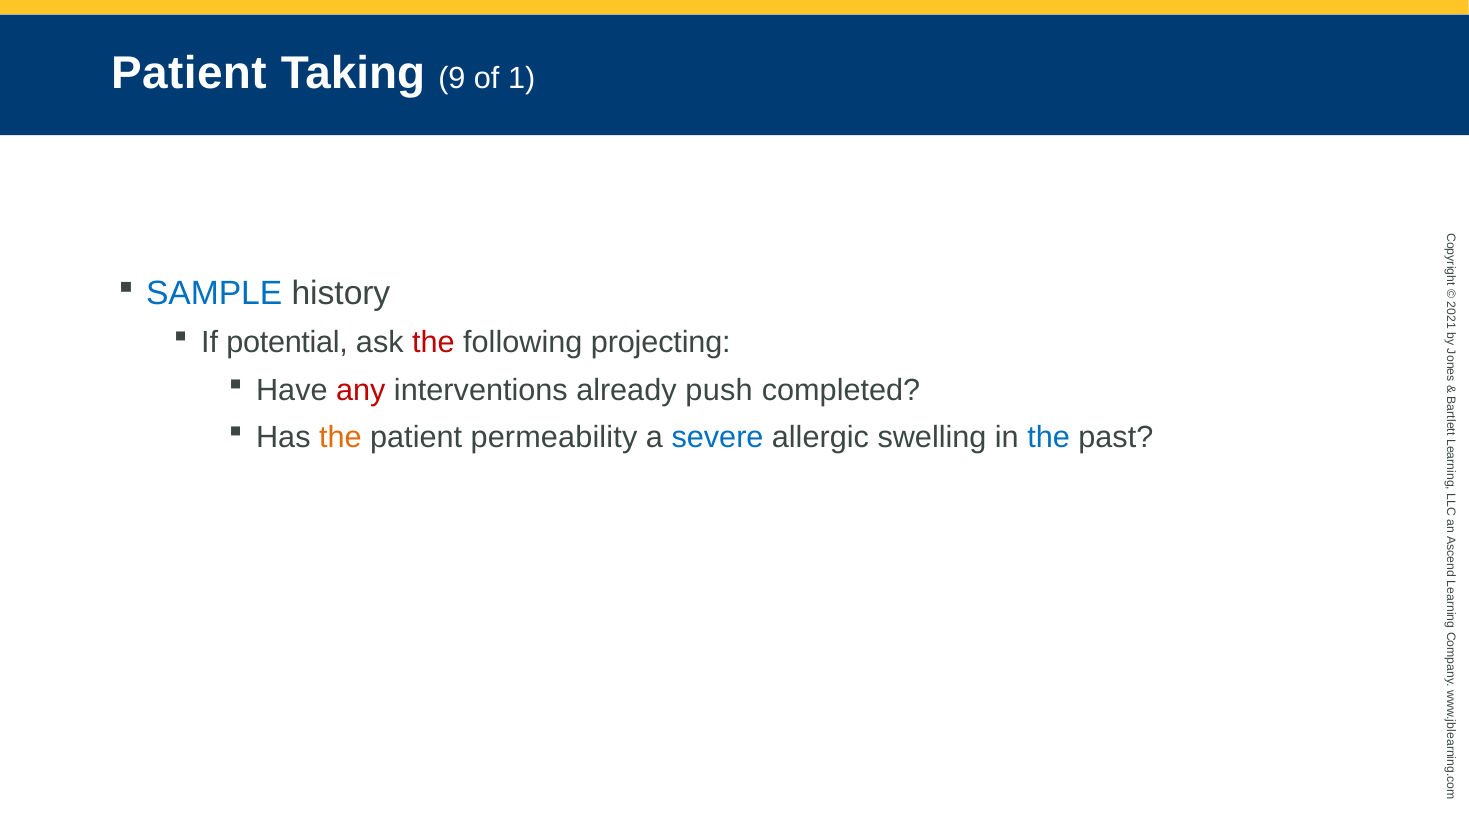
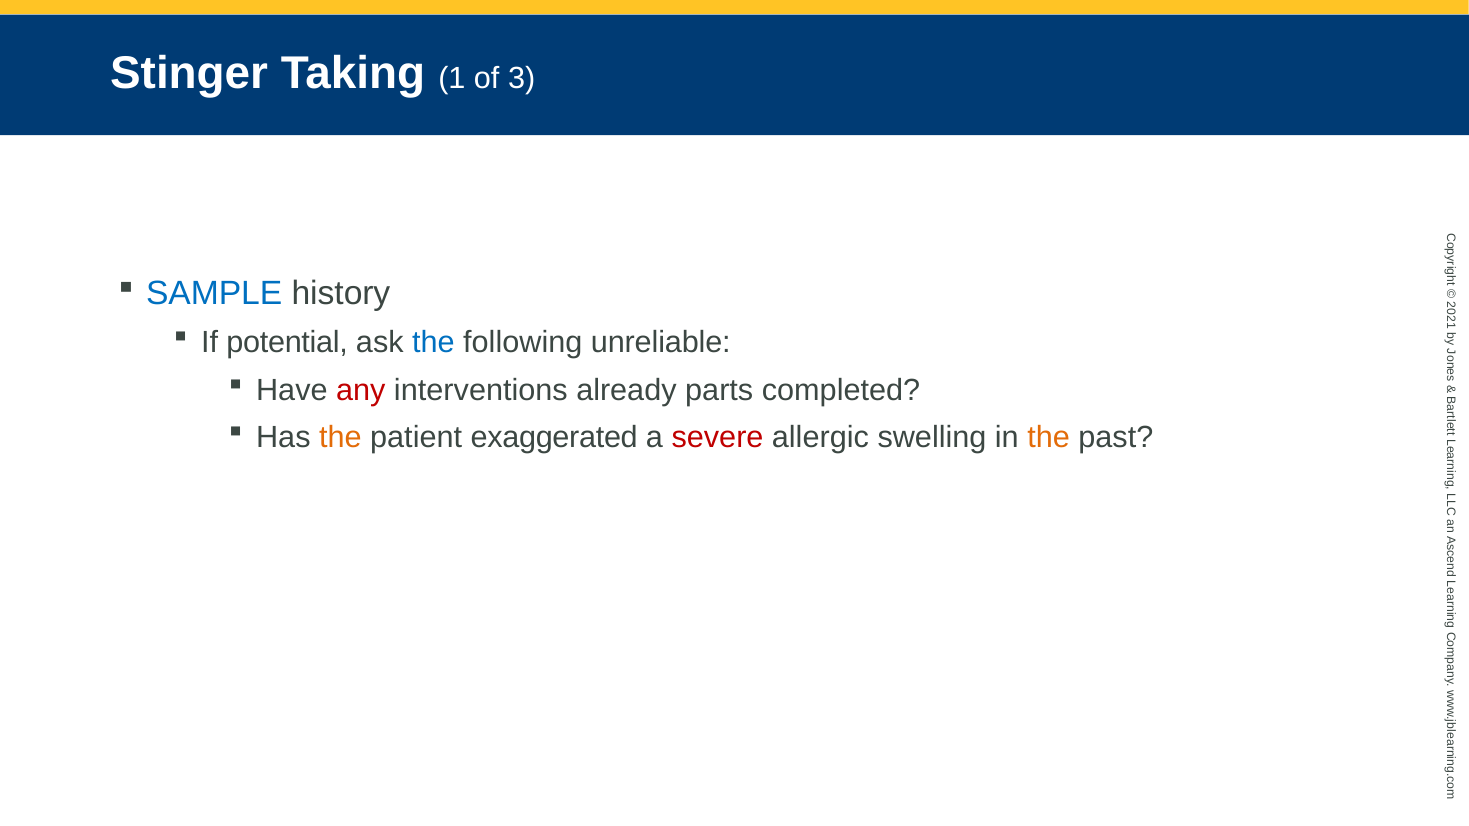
Patient at (189, 74): Patient -> Stinger
Taking 9: 9 -> 1
of 1: 1 -> 3
the at (433, 343) colour: red -> blue
projecting: projecting -> unreliable
push: push -> parts
permeability: permeability -> exaggerated
severe colour: blue -> red
the at (1049, 438) colour: blue -> orange
